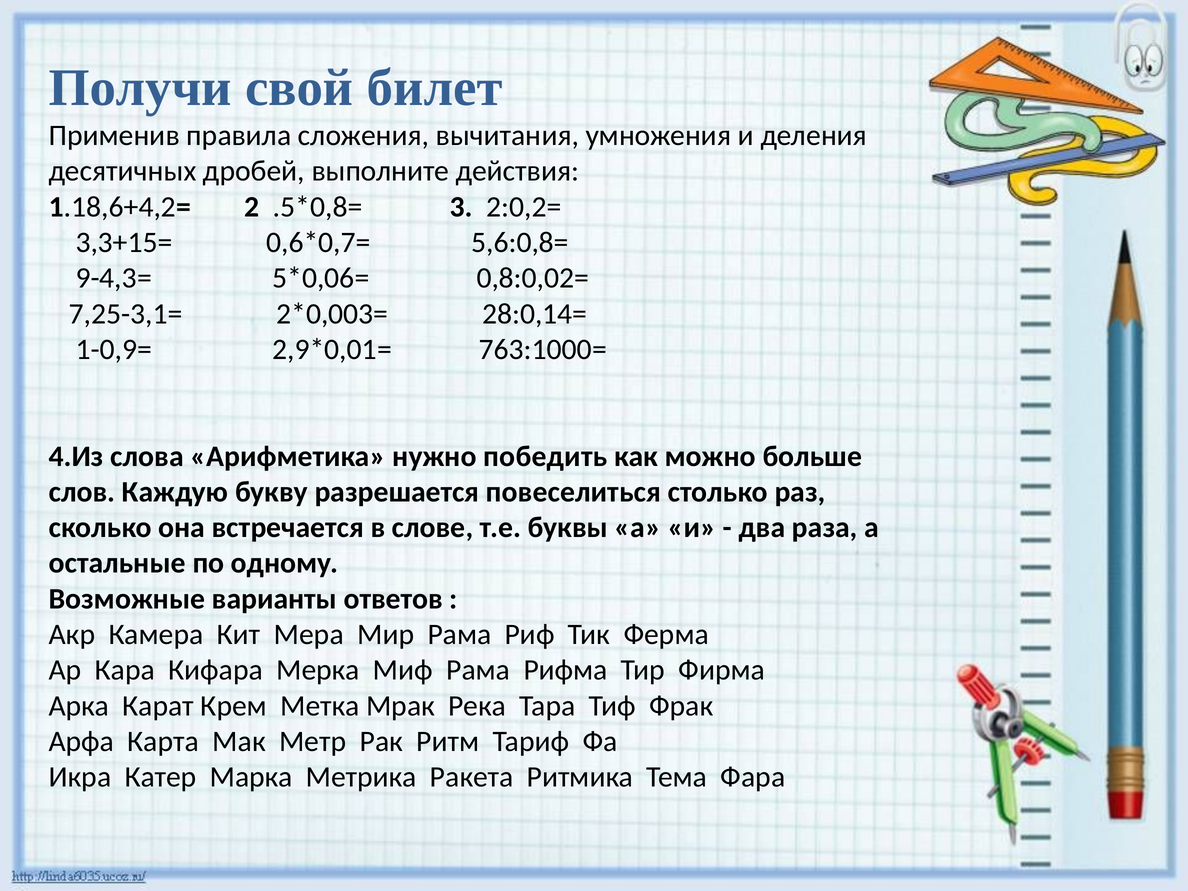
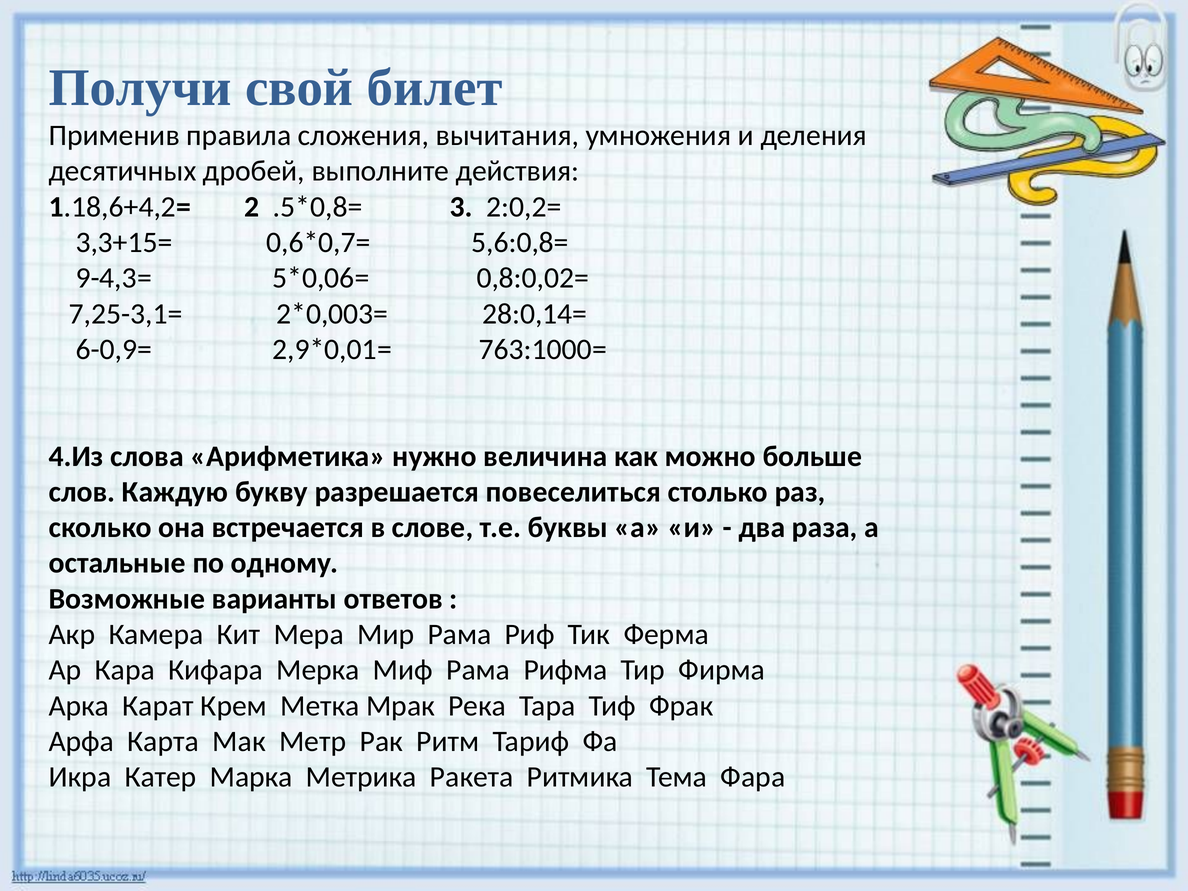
1-0,9=: 1-0,9= -> 6-0,9=
победить: победить -> величина
